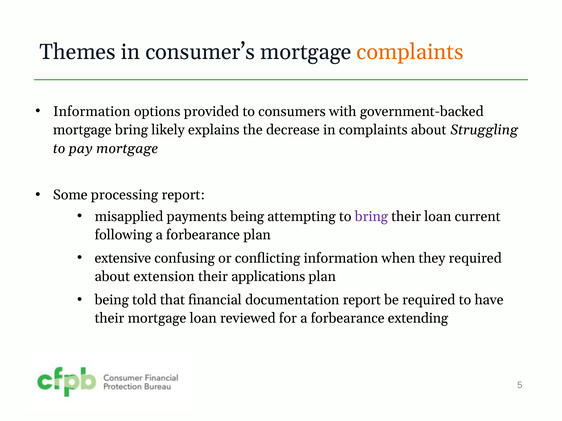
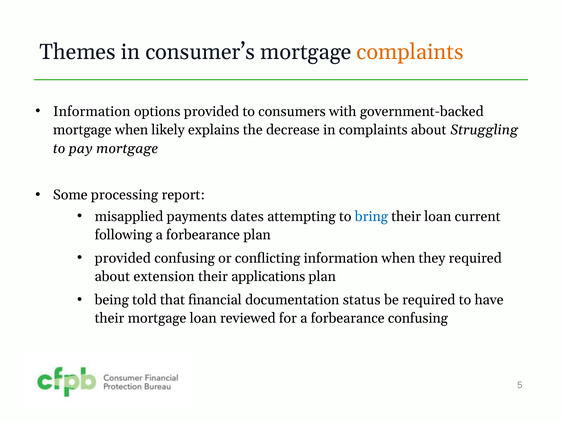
mortgage bring: bring -> when
payments being: being -> dates
bring at (371, 217) colour: purple -> blue
extensive at (123, 258): extensive -> provided
documentation report: report -> status
forbearance extending: extending -> confusing
